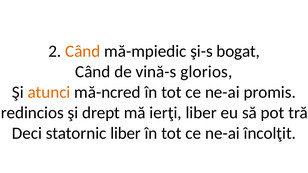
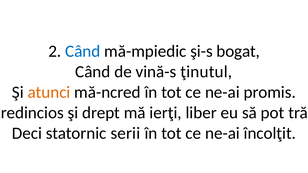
Când at (83, 51) colour: orange -> blue
glorios: glorios -> ţinutul
statornic liber: liber -> serii
